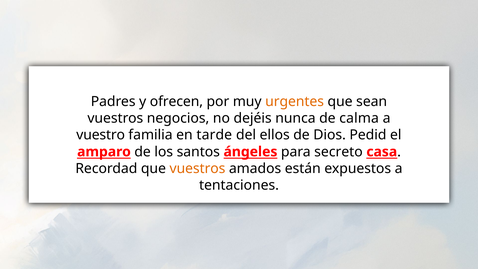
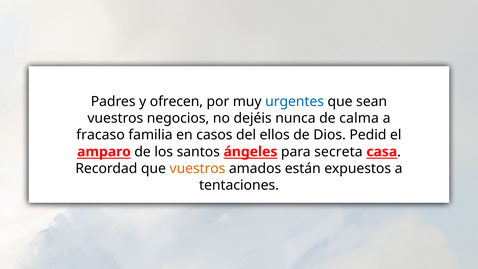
urgentes colour: orange -> blue
vuestro: vuestro -> fracaso
tarde: tarde -> casos
secreto: secreto -> secreta
